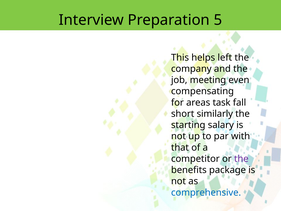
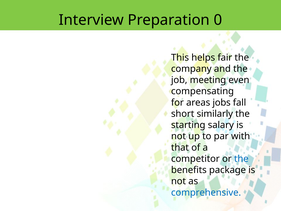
5: 5 -> 0
left: left -> fair
task: task -> jobs
the at (241, 159) colour: purple -> blue
